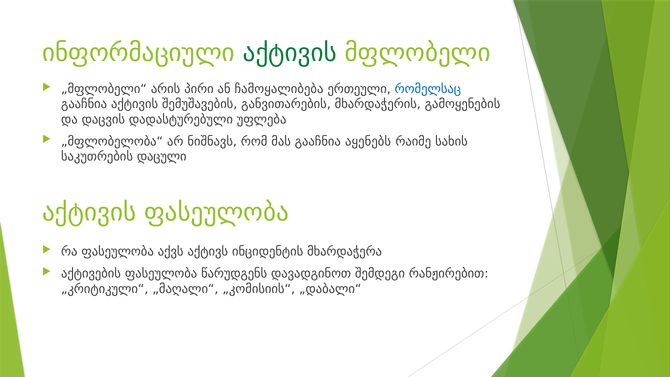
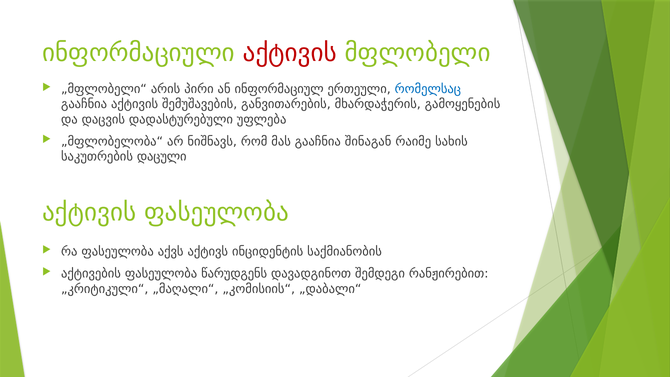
აქტივის at (290, 53) colour: green -> red
ჩამოყალიბება: ჩამოყალიბება -> ინფორმაციულ
აყენებს: აყენებს -> შინაგან
მხარდაჭერა: მხარდაჭერა -> საქმიანობის
